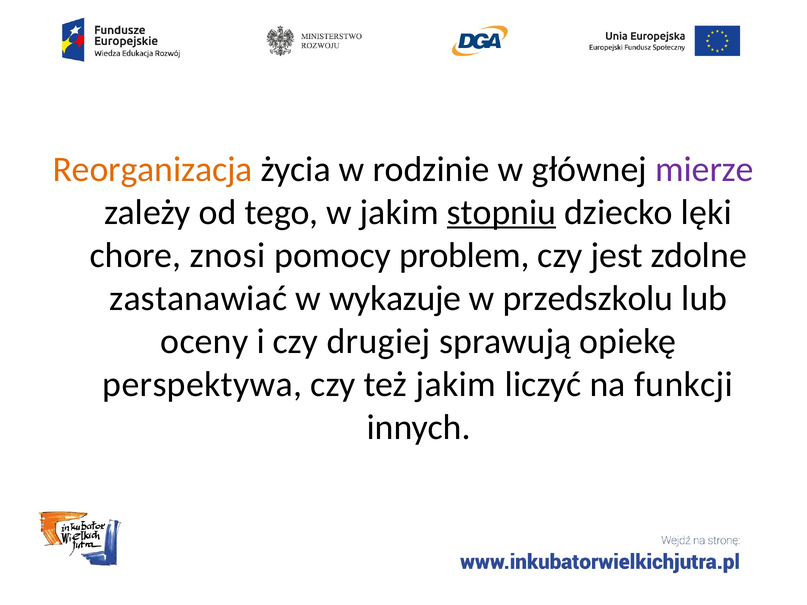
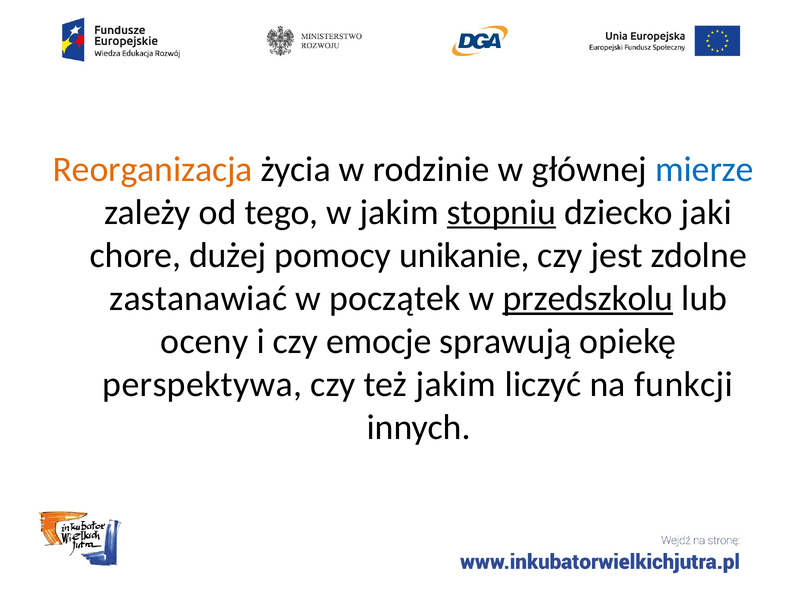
mierze colour: purple -> blue
lęki: lęki -> jaki
znosi: znosi -> dużej
problem: problem -> unikanie
wykazuje: wykazuje -> początek
przedszkolu underline: none -> present
drugiej: drugiej -> emocje
